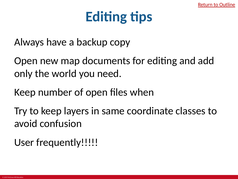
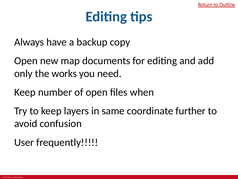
world: world -> works
classes: classes -> further
